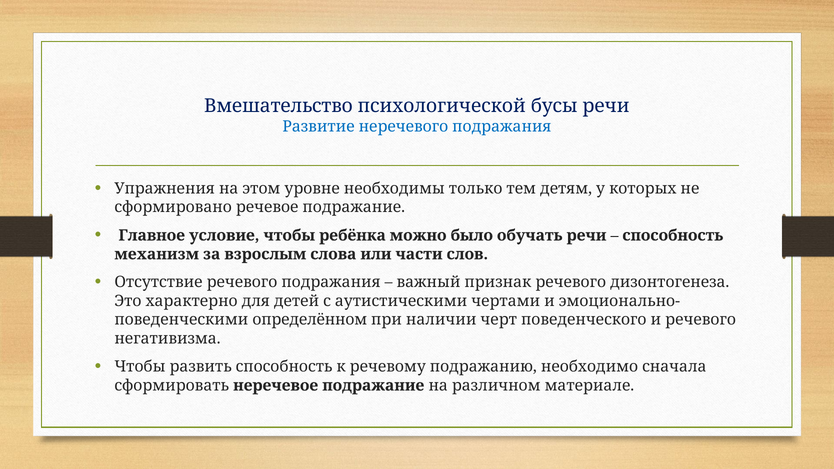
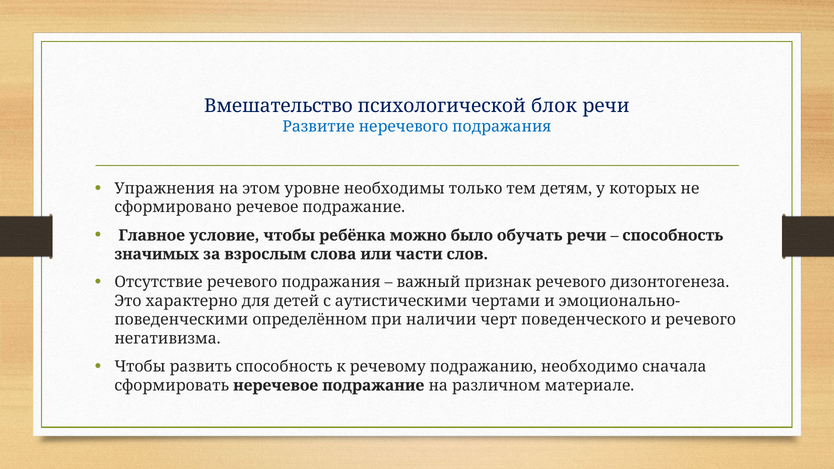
бусы: бусы -> блок
механизм: механизм -> значимых
